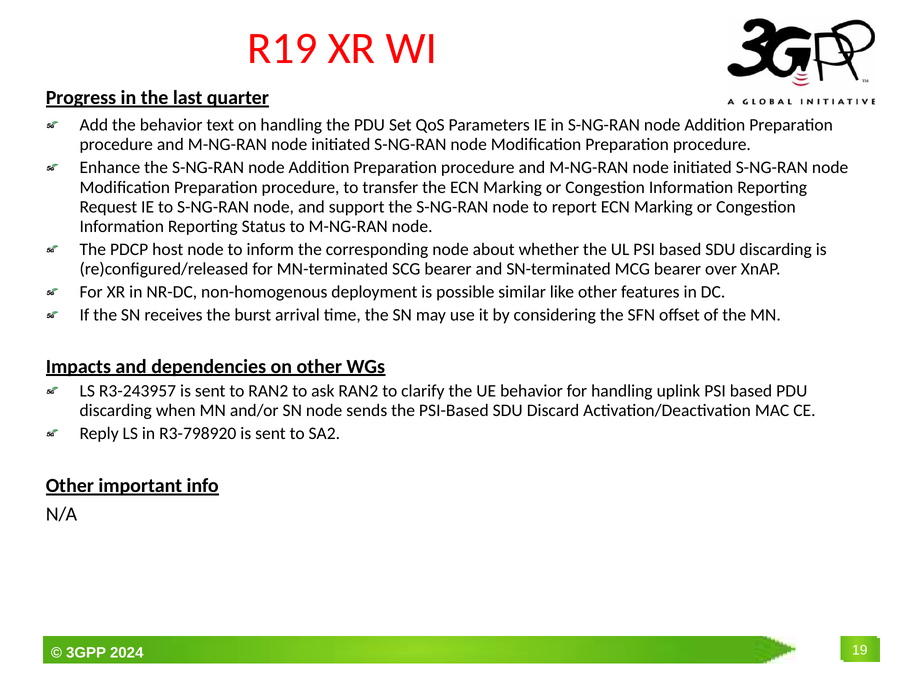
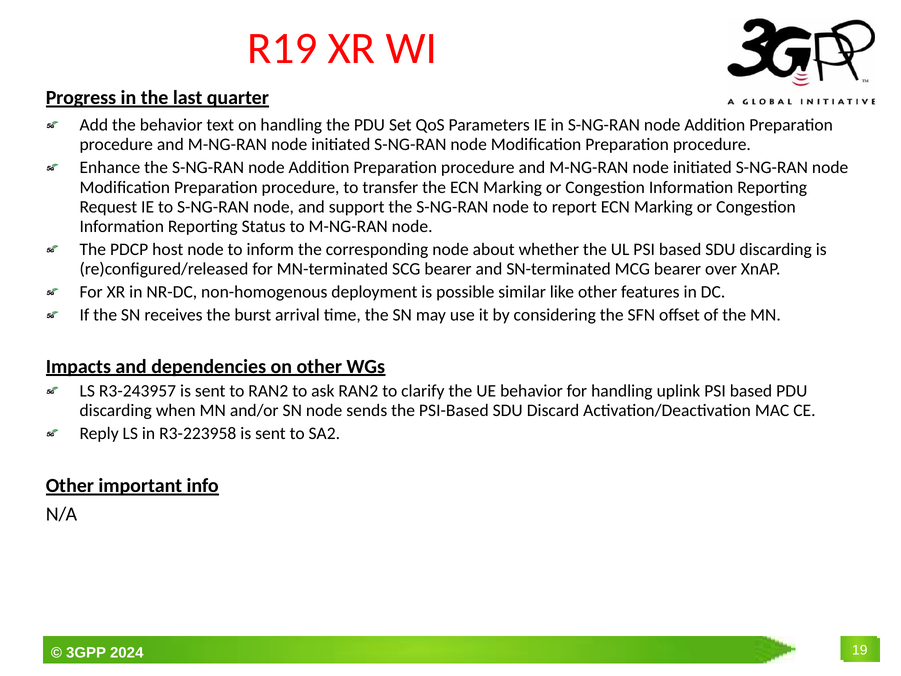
R3-798920: R3-798920 -> R3-223958
